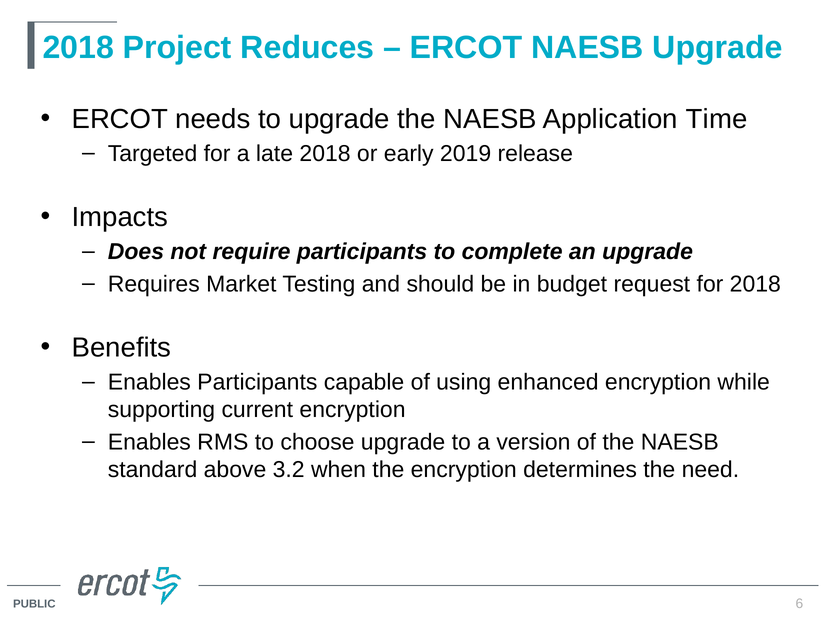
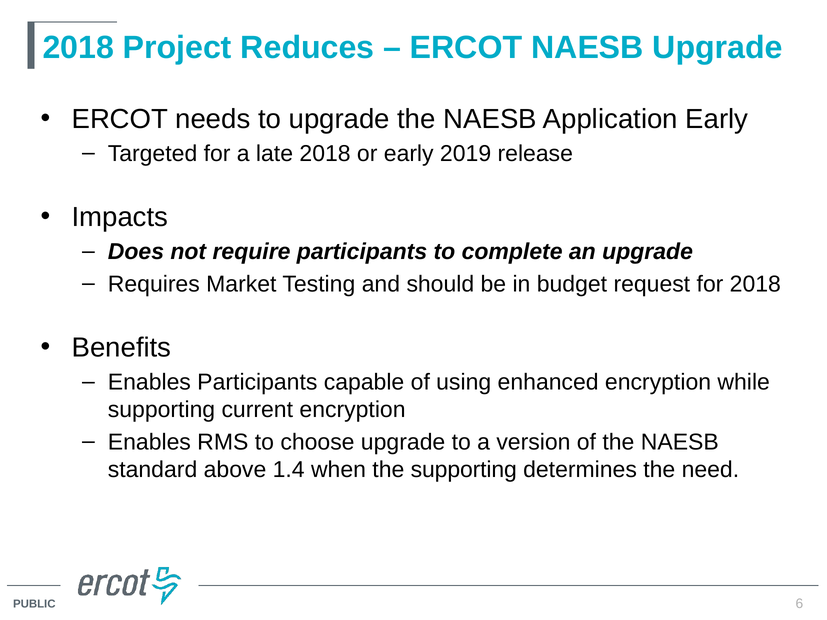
Application Time: Time -> Early
3.2: 3.2 -> 1.4
the encryption: encryption -> supporting
